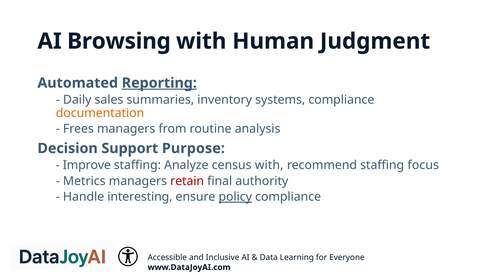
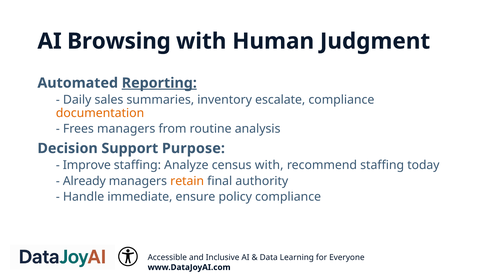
systems: systems -> escalate
focus: focus -> today
Metrics: Metrics -> Already
retain colour: red -> orange
interesting: interesting -> immediate
policy underline: present -> none
